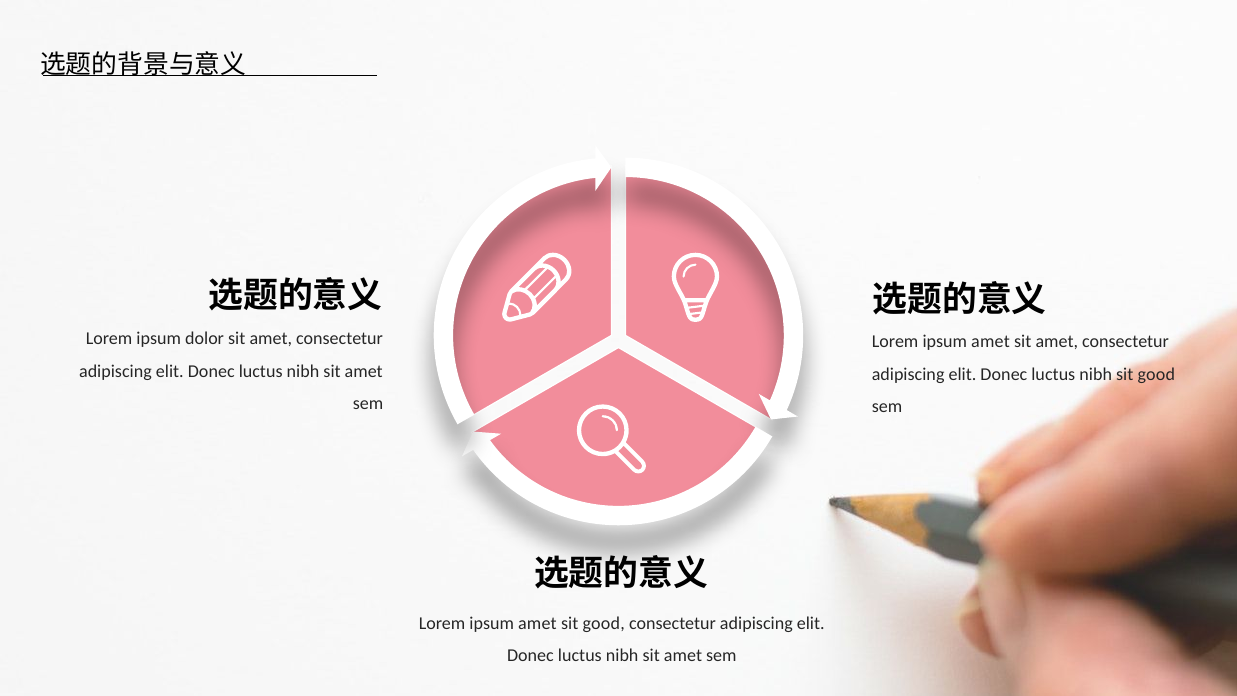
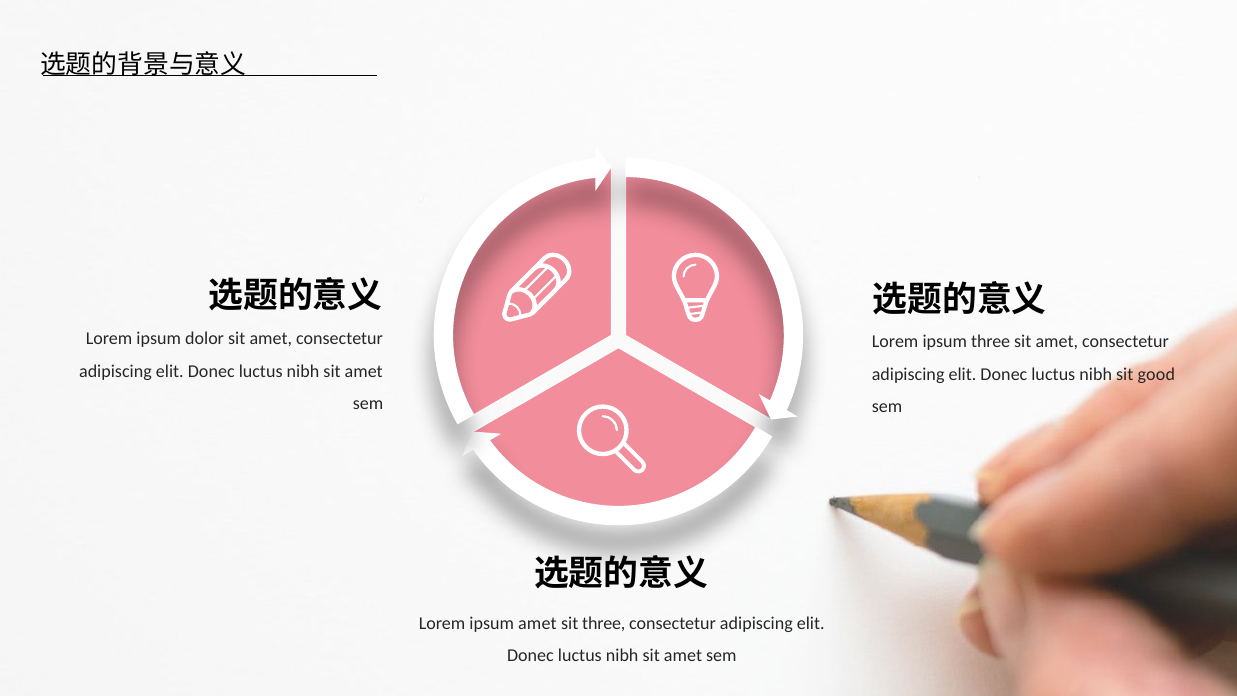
amet at (991, 342): amet -> three
good at (604, 623): good -> three
